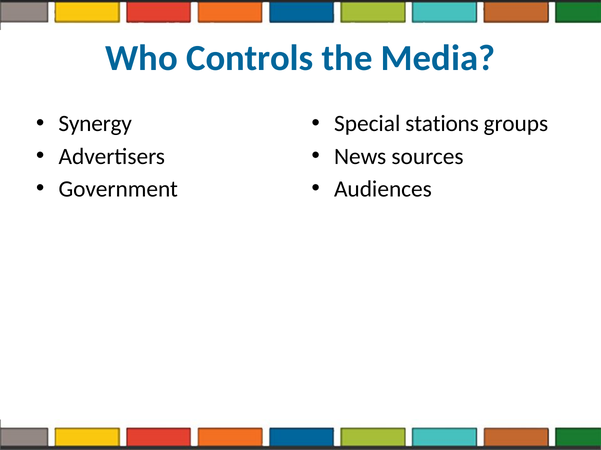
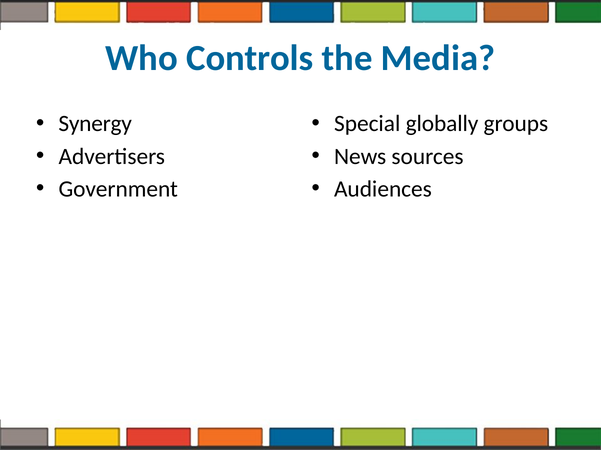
stations: stations -> globally
